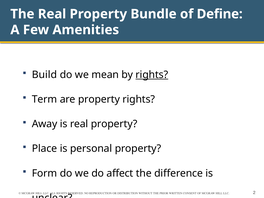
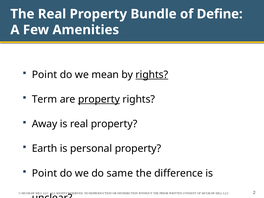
Build at (44, 75): Build -> Point
property at (99, 99) underline: none -> present
Place: Place -> Earth
Form at (45, 173): Form -> Point
affect: affect -> same
